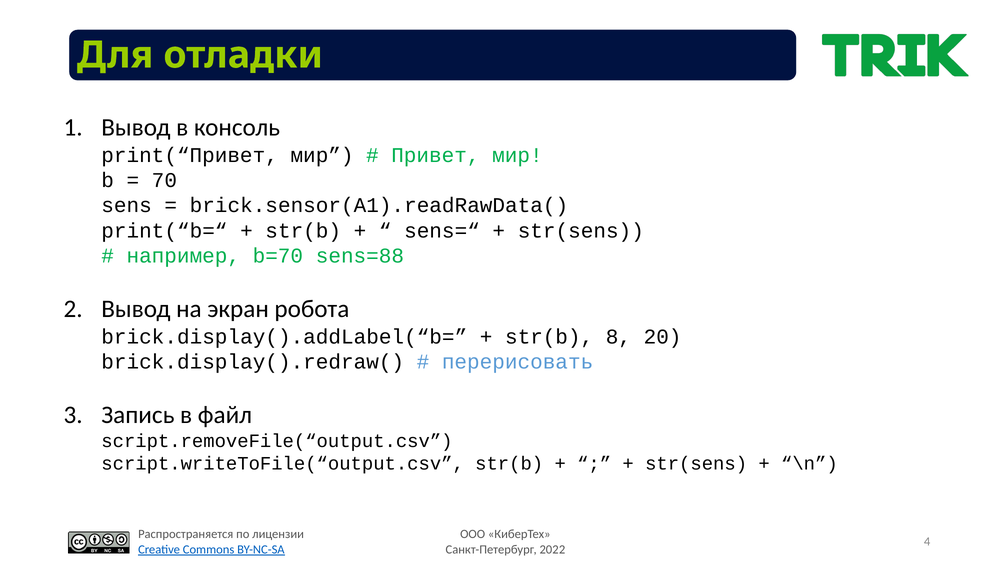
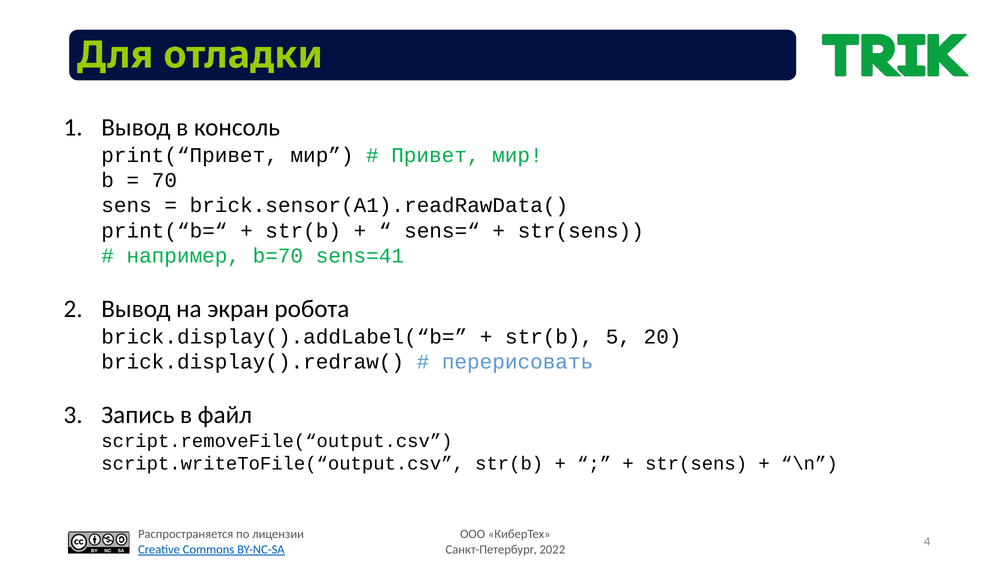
sens=88: sens=88 -> sens=41
8: 8 -> 5
